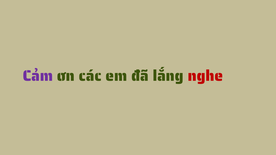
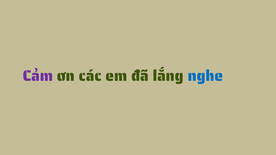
nghe colour: red -> blue
